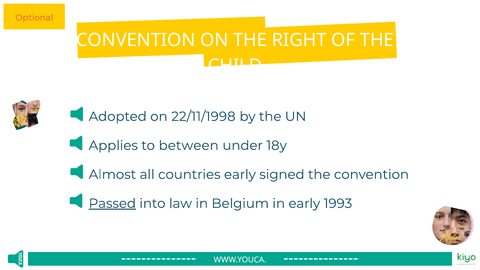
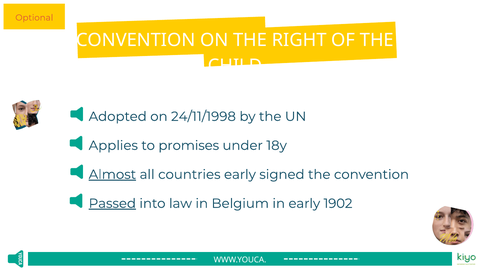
22/11/1998: 22/11/1998 -> 24/11/1998
between: between -> promises
Almost underline: none -> present
1993: 1993 -> 1902
